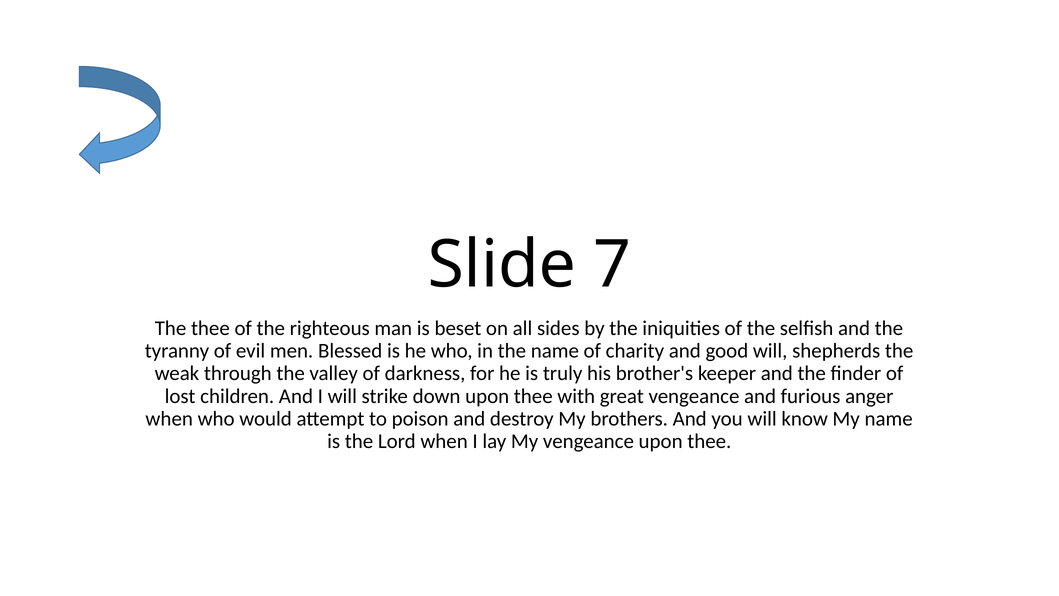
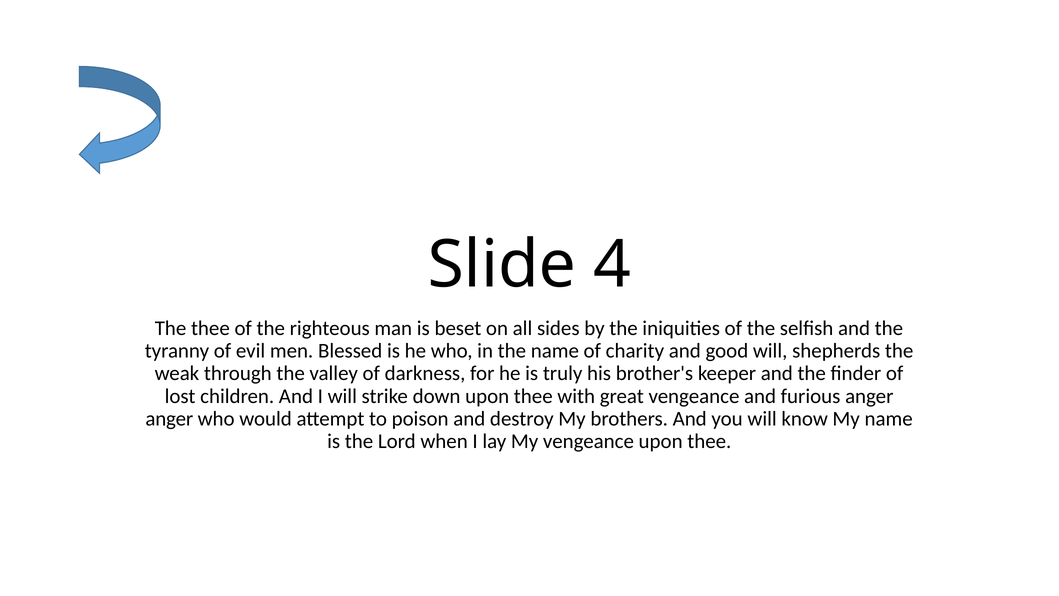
7: 7 -> 4
when at (169, 419): when -> anger
